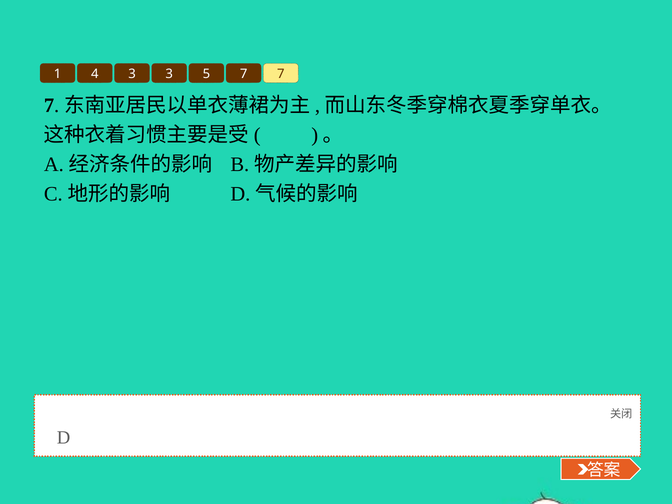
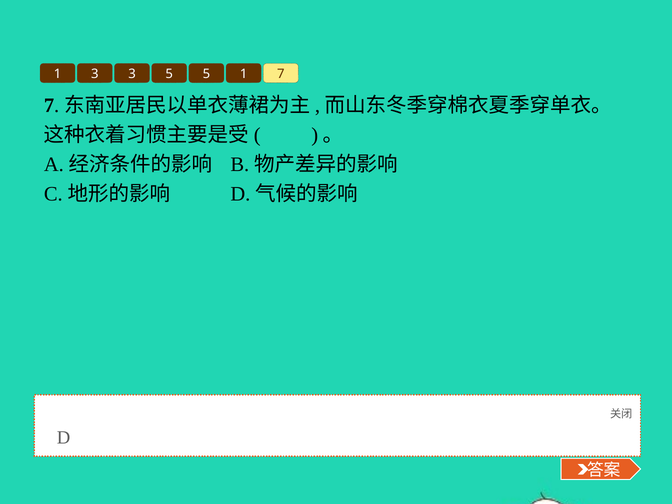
1 4: 4 -> 3
3 3: 3 -> 5
5 7: 7 -> 1
